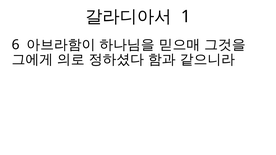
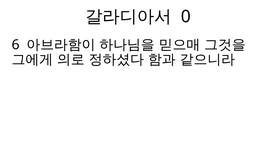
1: 1 -> 0
